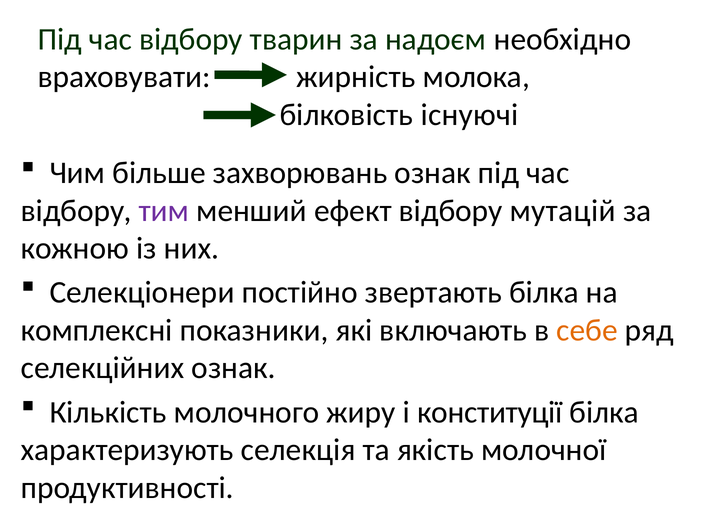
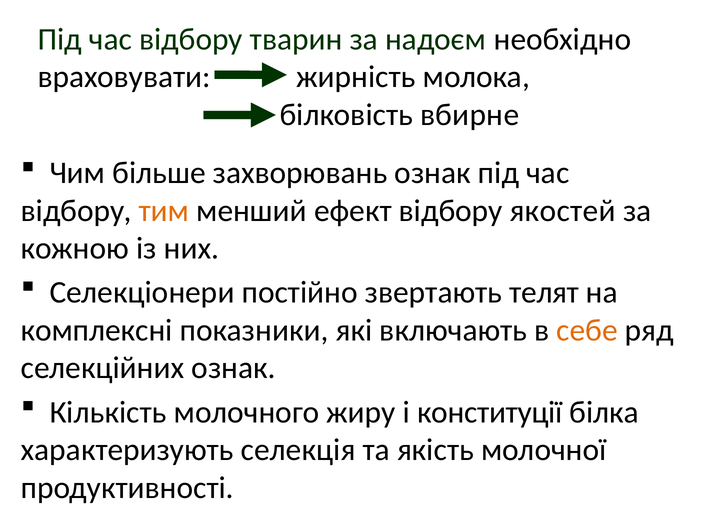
існуючі: існуючі -> вбирне
тим colour: purple -> orange
мутацій: мутацій -> якостей
звертають білка: білка -> телят
